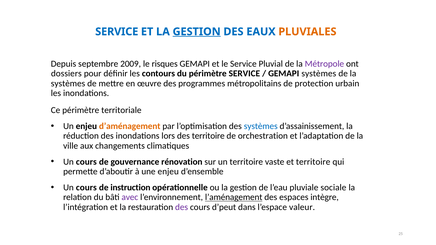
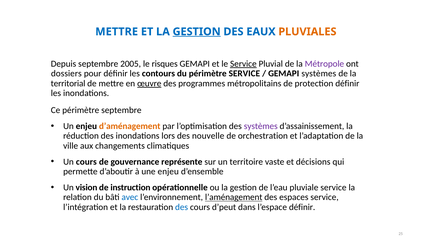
SERVICE at (117, 32): SERVICE -> METTRE
2009: 2009 -> 2005
Service at (243, 64) underline: none -> present
systèmes at (68, 83): systèmes -> territorial
œuvre underline: none -> present
protection urbain: urbain -> définir
périmètre territoriale: territoriale -> septembre
systèmes at (261, 126) colour: blue -> purple
des territoire: territoire -> nouvelle
rénovation: rénovation -> représente
et territoire: territoire -> décisions
cours at (86, 188): cours -> vision
pluviale sociale: sociale -> service
avec colour: purple -> blue
espaces intègre: intègre -> service
des at (182, 207) colour: purple -> blue
l’espace valeur: valeur -> définir
